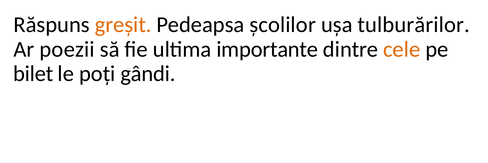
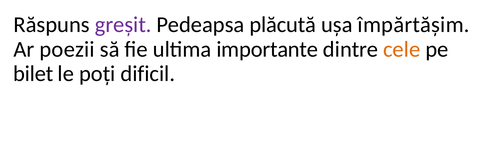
greșit colour: orange -> purple
școlilor: școlilor -> plăcută
tulburărilor: tulburărilor -> împărtășim
gândi: gândi -> dificil
